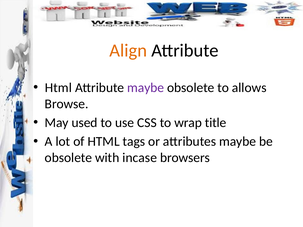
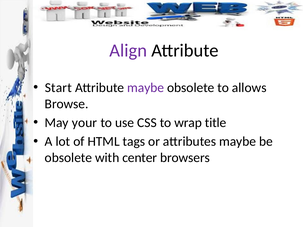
Align colour: orange -> purple
Html at (58, 88): Html -> Start
used: used -> your
incase: incase -> center
